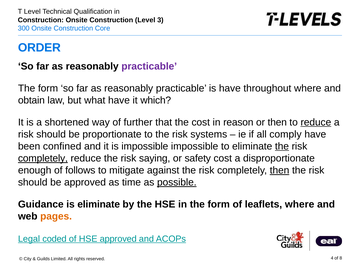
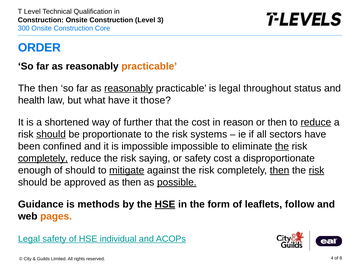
practicable at (149, 66) colour: purple -> orange
form at (48, 88): form -> then
reasonably at (129, 88) underline: none -> present
is have: have -> legal
throughout where: where -> status
obtain: obtain -> health
which: which -> those
should at (51, 134) underline: none -> present
comply: comply -> sectors
of follows: follows -> should
mitigate underline: none -> present
risk at (317, 170) underline: none -> present
as time: time -> then
is eliminate: eliminate -> methods
HSE at (165, 204) underline: none -> present
leaflets where: where -> follow
Legal coded: coded -> safety
HSE approved: approved -> individual
